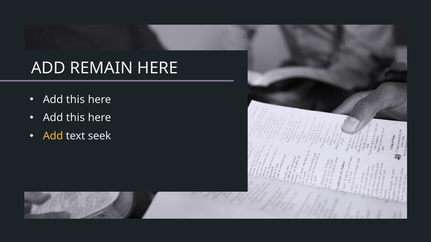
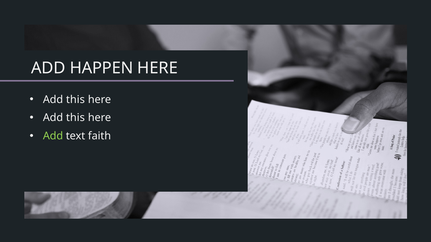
REMAIN: REMAIN -> HAPPEN
Add at (53, 136) colour: yellow -> light green
seek: seek -> faith
